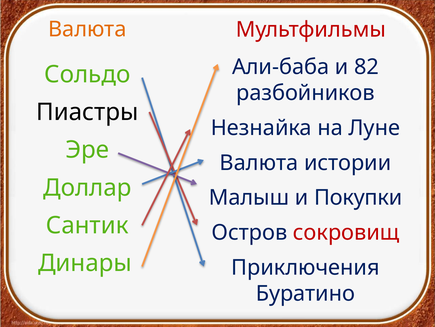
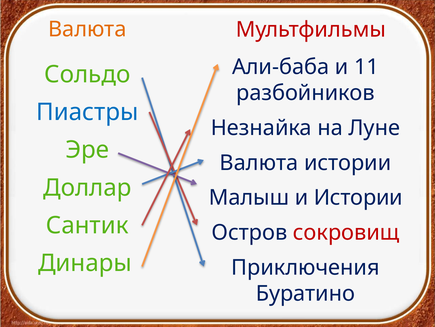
82: 82 -> 11
Пиастры colour: black -> blue
и Покупки: Покупки -> Истории
